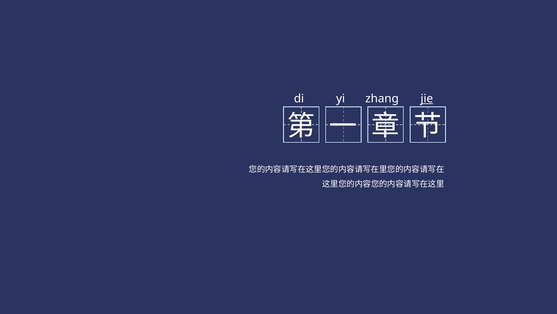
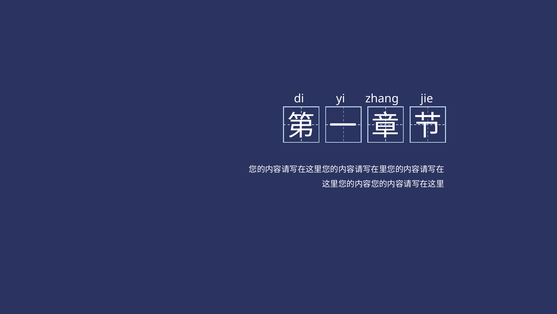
jie underline: present -> none
